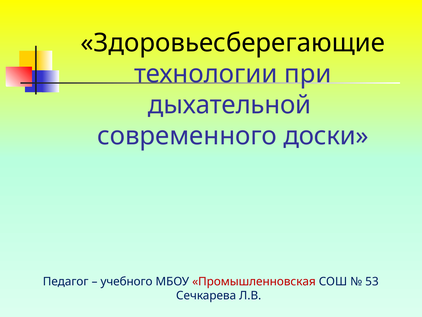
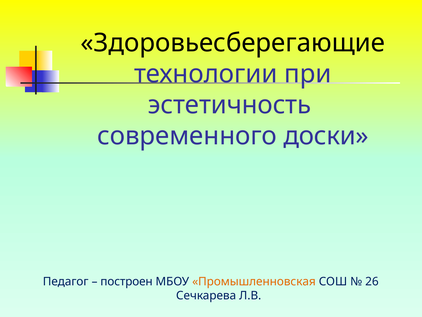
дыхательной: дыхательной -> эстетичность
учебного: учебного -> построен
Промышленновская colour: red -> orange
53: 53 -> 26
